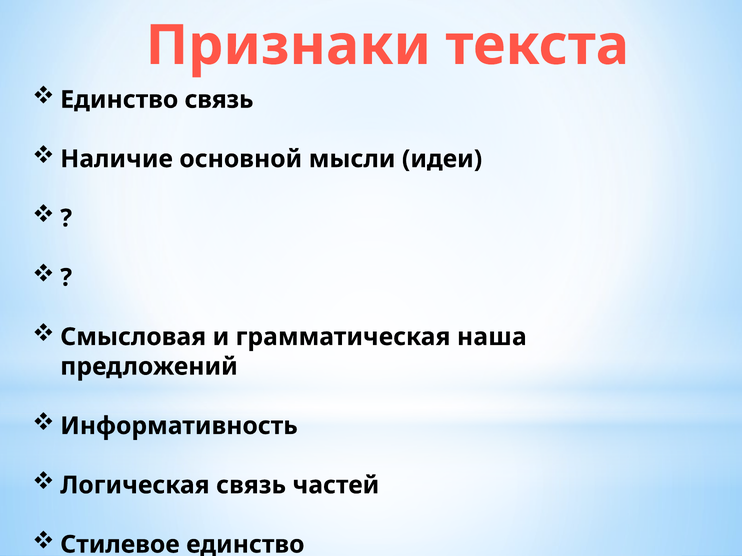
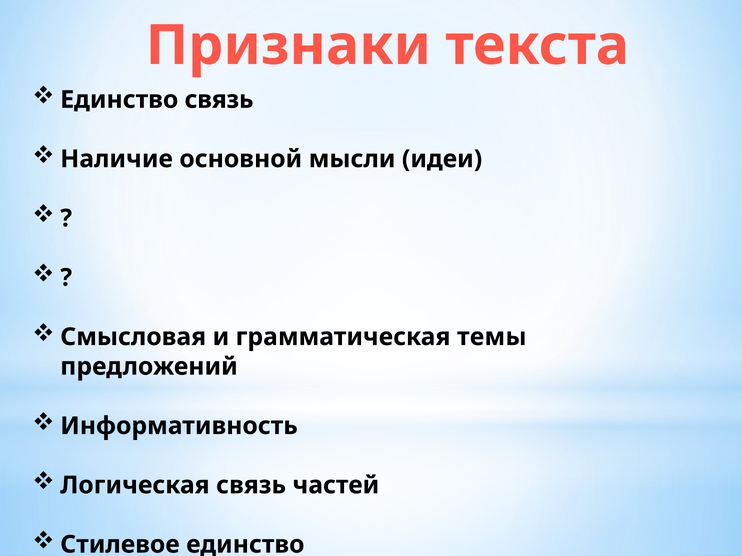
наша: наша -> темы
